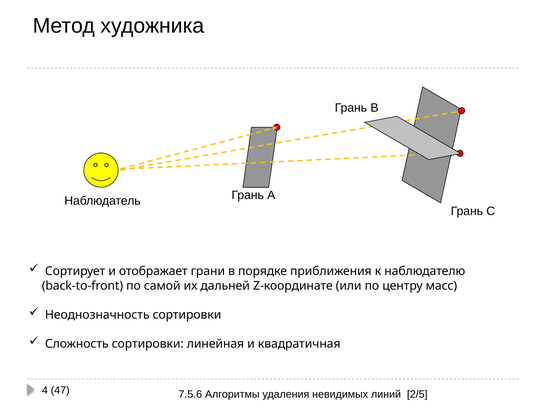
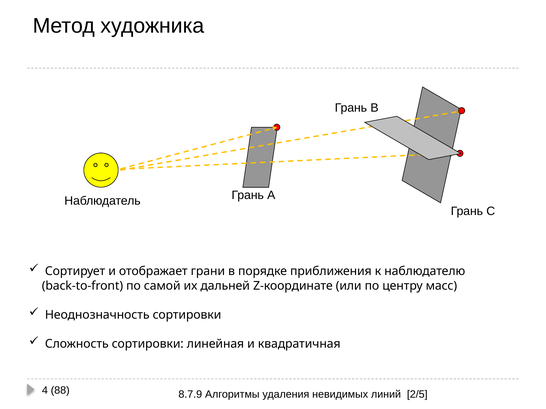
47: 47 -> 88
7.5.6: 7.5.6 -> 8.7.9
